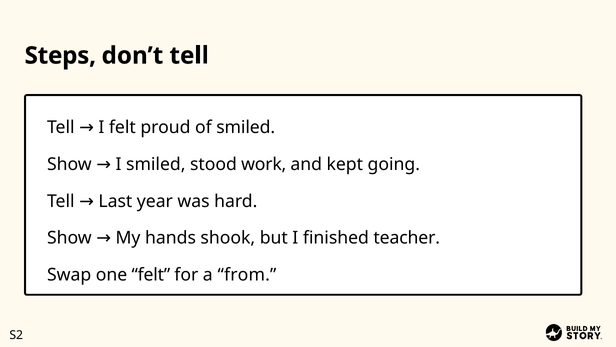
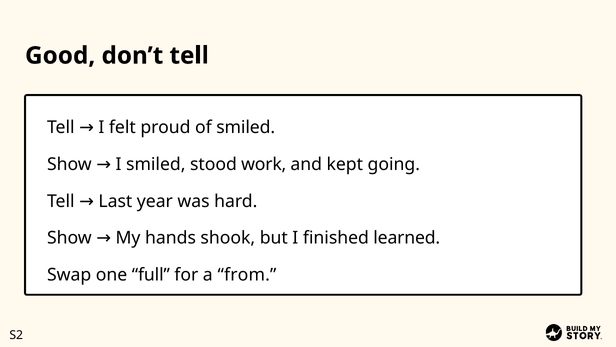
Steps: Steps -> Good
teacher: teacher -> learned
one felt: felt -> full
